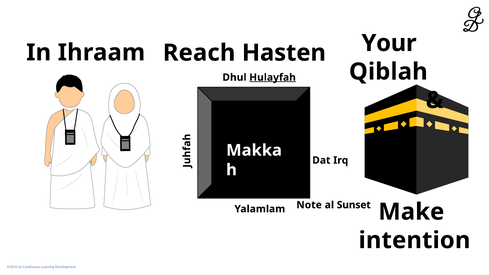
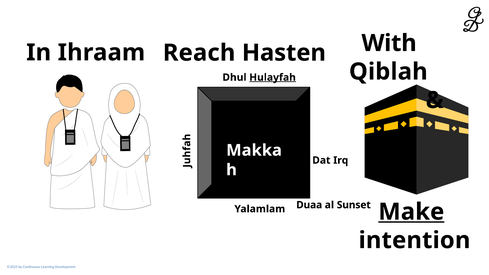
Your: Your -> With
Note: Note -> Duaa
Make underline: none -> present
